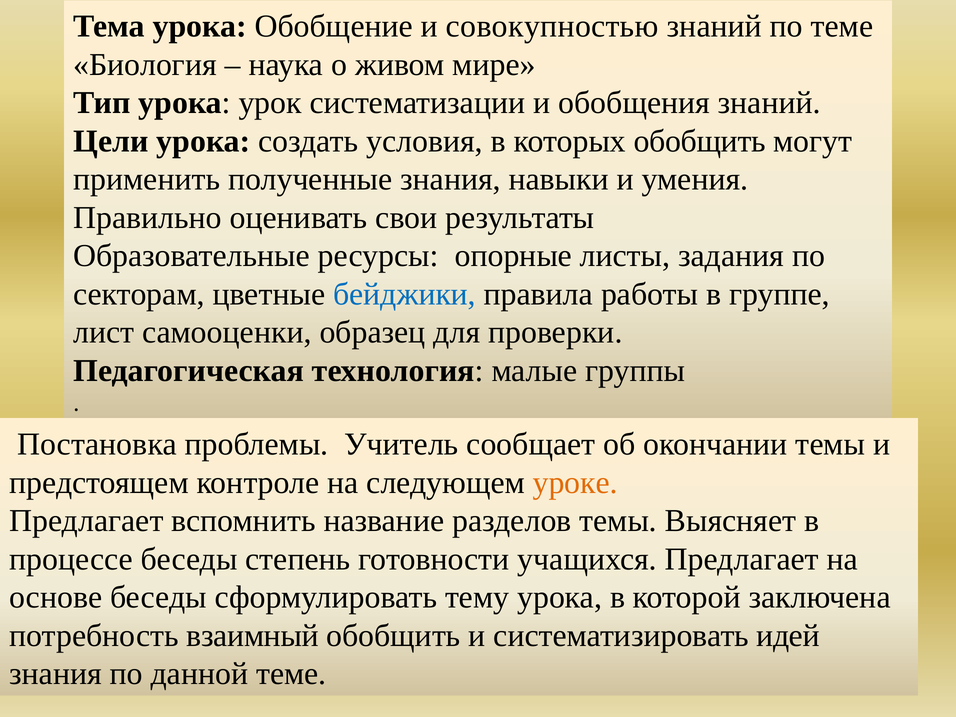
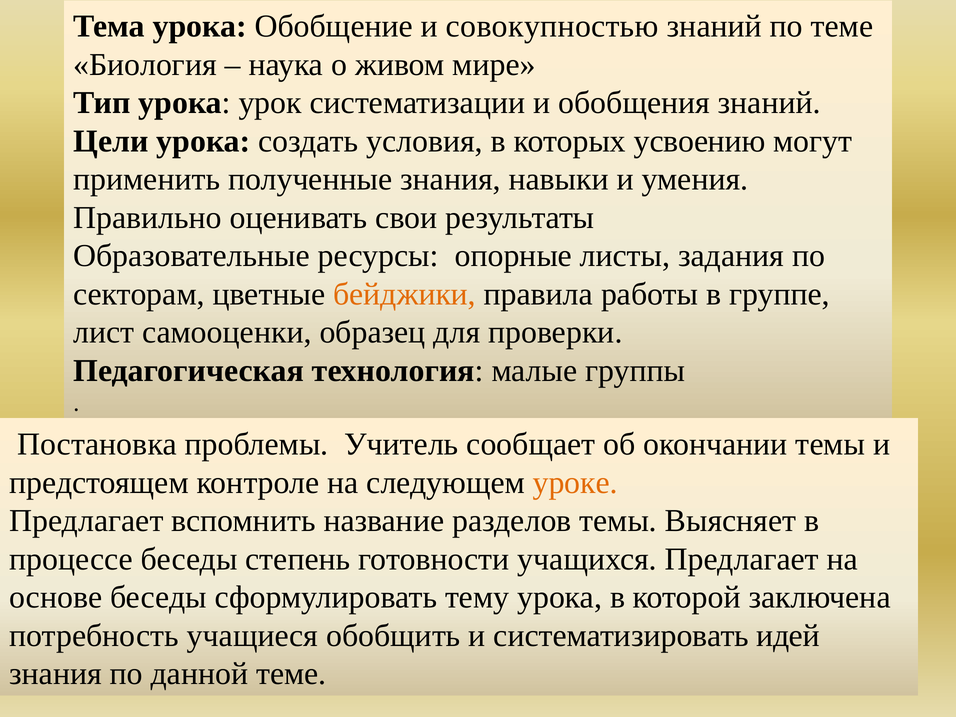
которых обобщить: обобщить -> усвоению
бейджики colour: blue -> orange
взаимный: взаимный -> учащиеся
